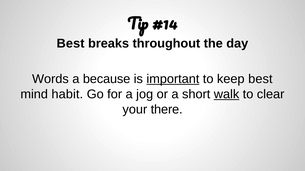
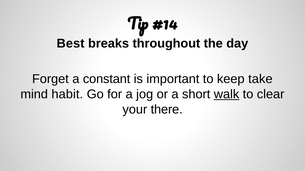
Words: Words -> Forget
because: because -> constant
important underline: present -> none
keep best: best -> take
